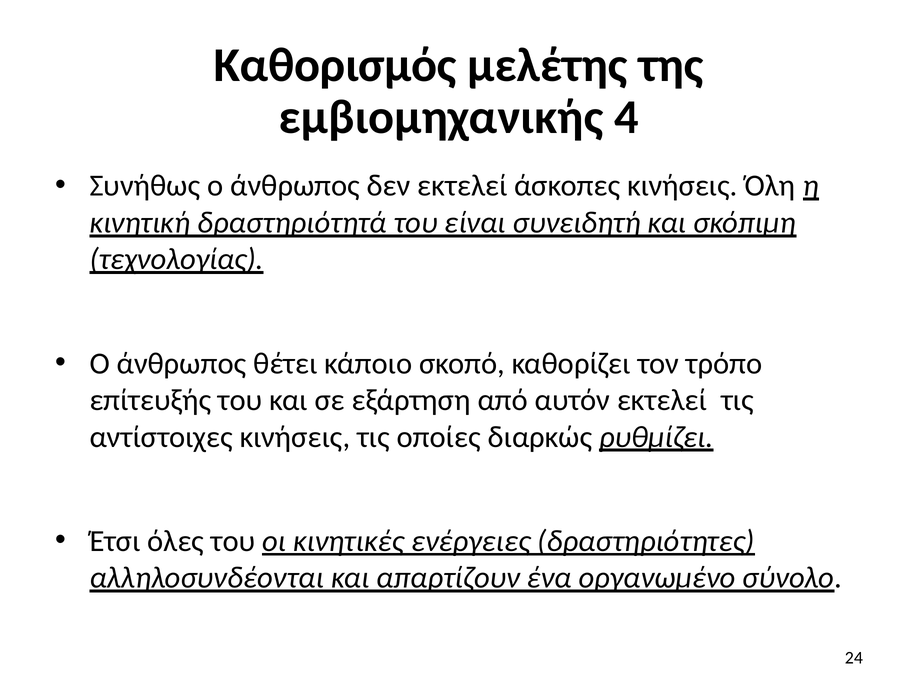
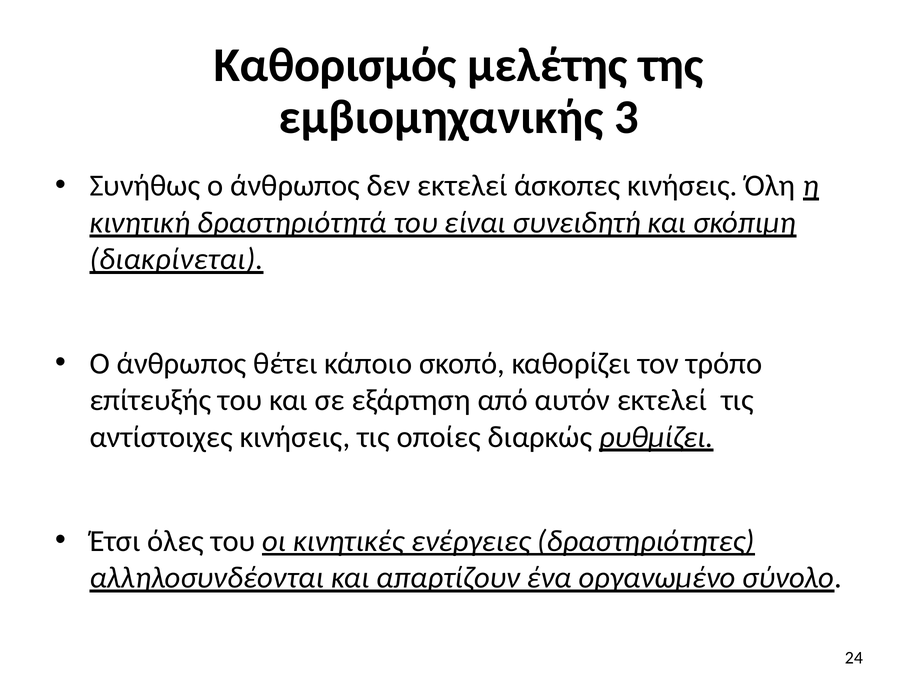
4: 4 -> 3
τεχνολογίας: τεχνολογίας -> διακρίνεται
